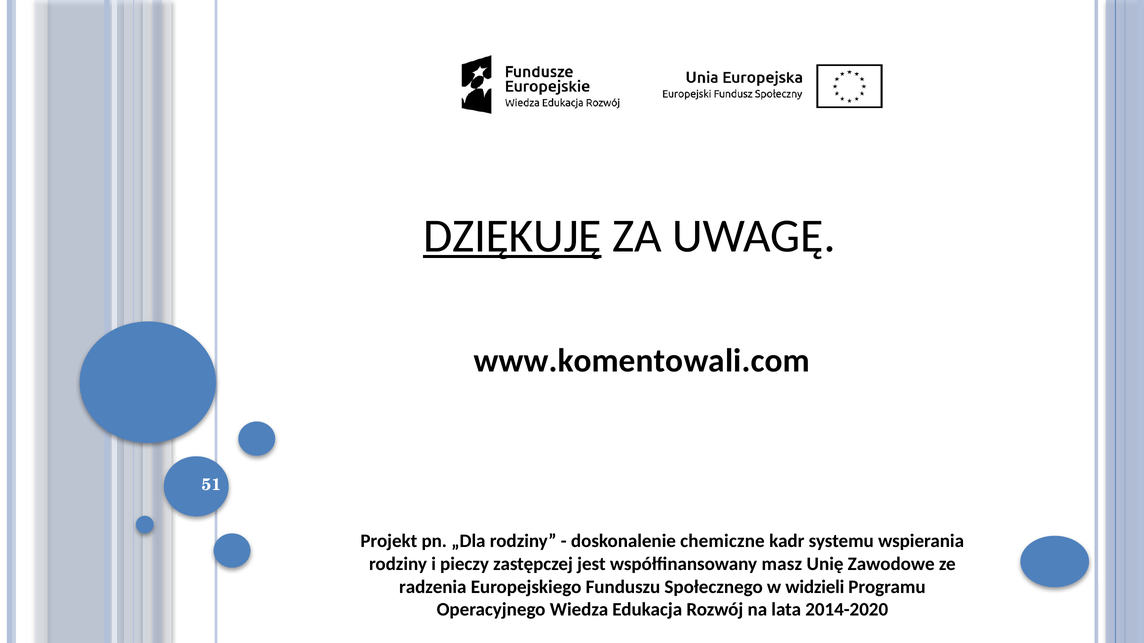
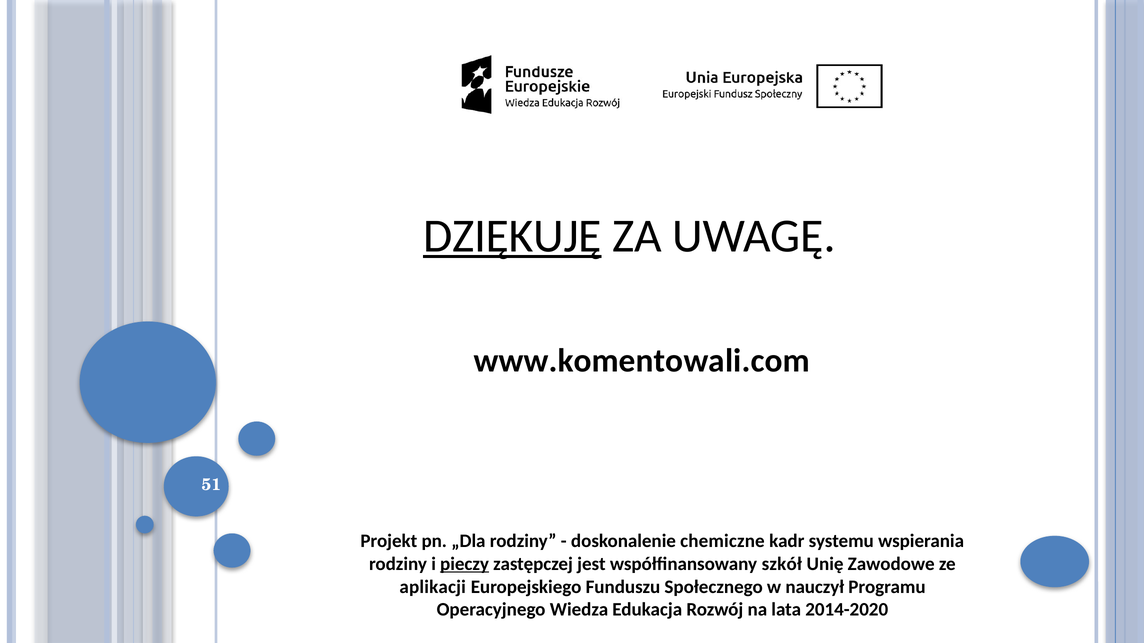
pieczy underline: none -> present
masz: masz -> szkół
radzenia: radzenia -> aplikacji
widzieli: widzieli -> nauczył
